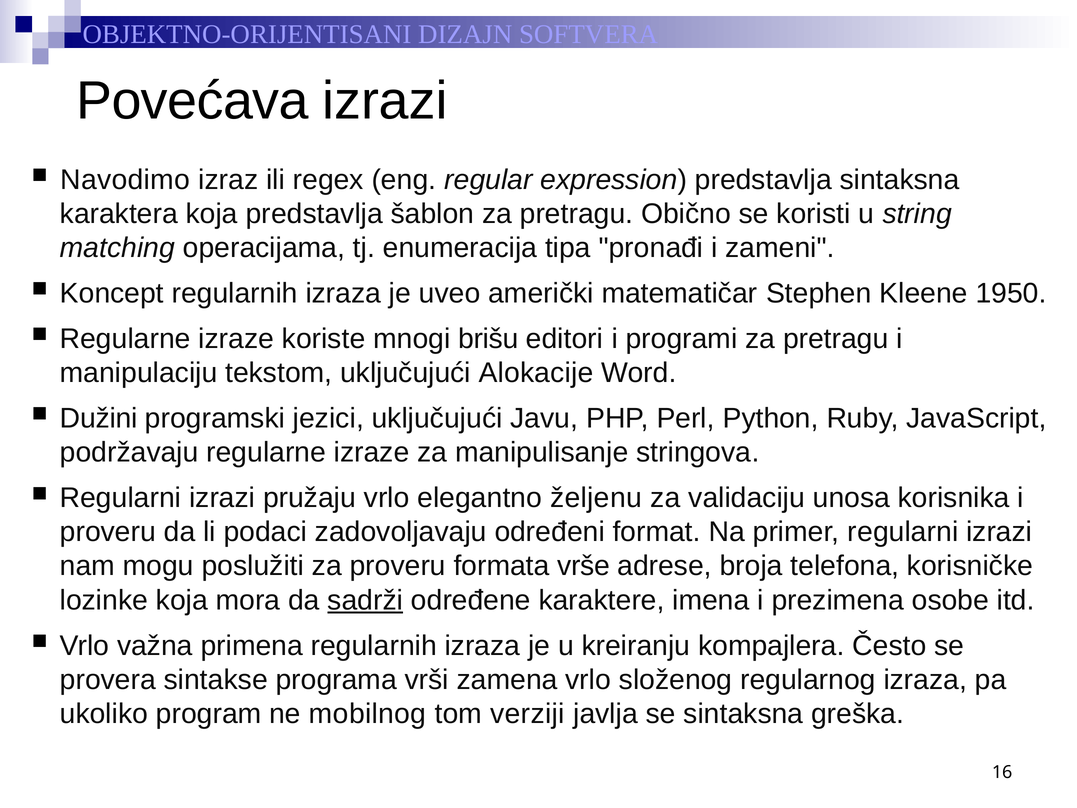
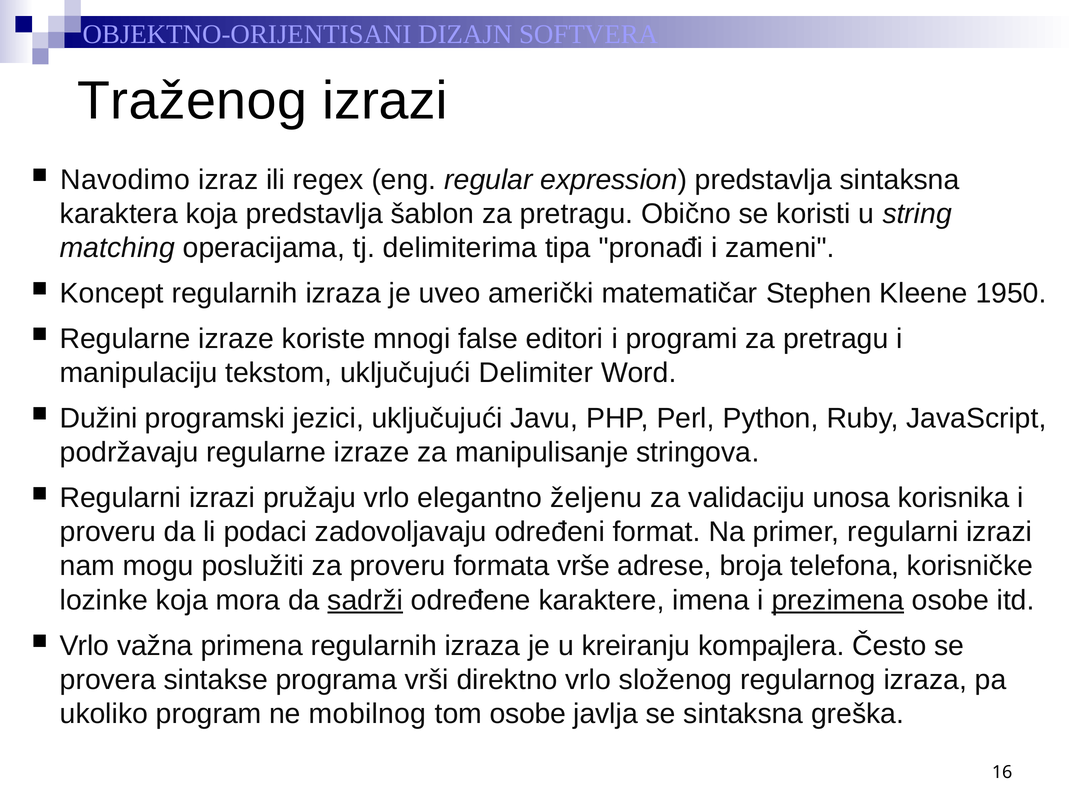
Povećava: Povećava -> Traženog
enumeracija: enumeracija -> delimiterima
brišu: brišu -> false
Alokacije: Alokacije -> Delimiter
prezimena underline: none -> present
zamena: zamena -> direktno
tom verziji: verziji -> osobe
